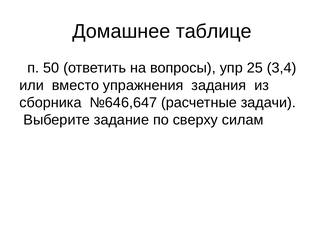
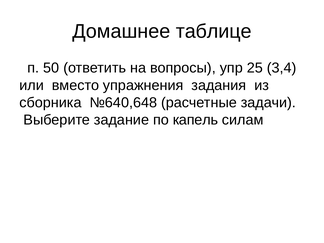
№646,647: №646,647 -> №640,648
сверху: сверху -> капель
